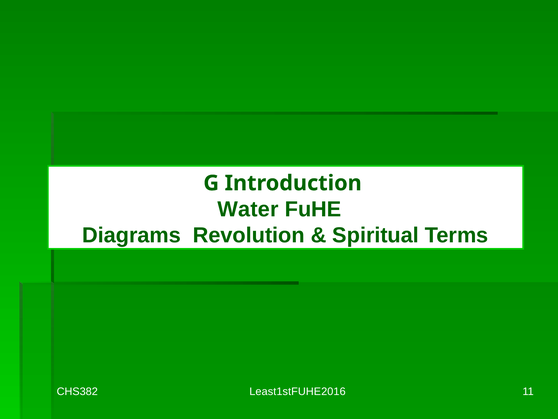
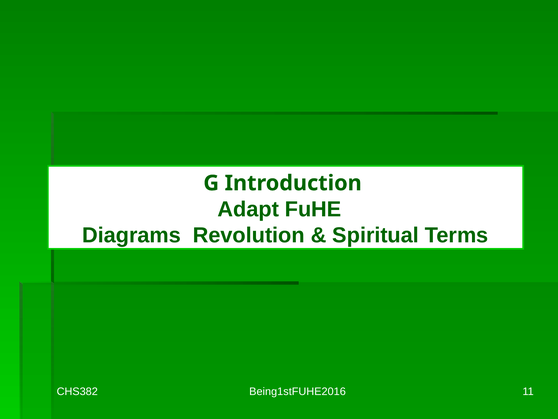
Water: Water -> Adapt
Least1stFUHE2016: Least1stFUHE2016 -> Being1stFUHE2016
